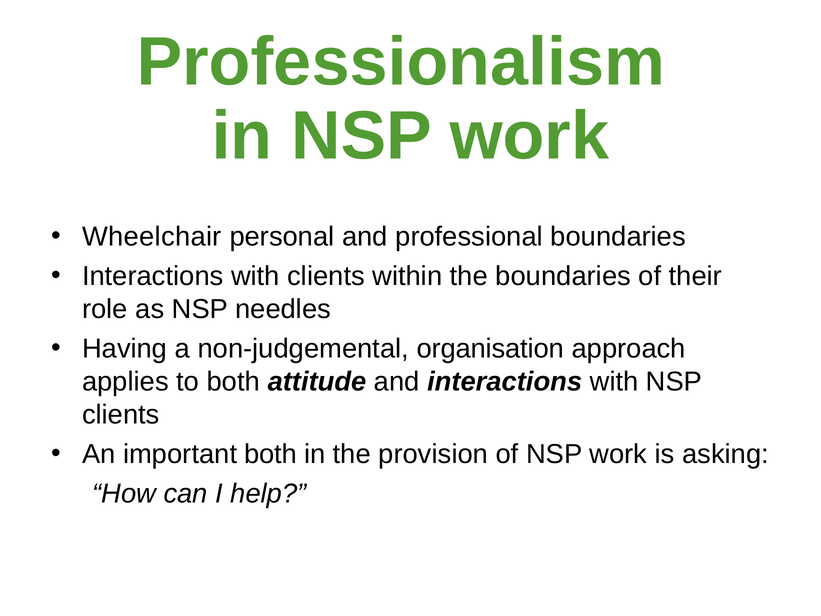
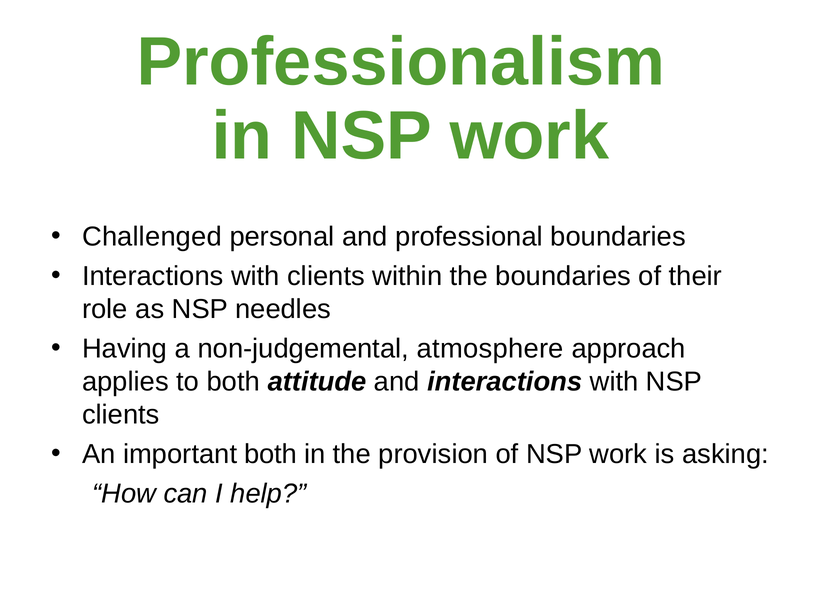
Wheelchair: Wheelchair -> Challenged
organisation: organisation -> atmosphere
